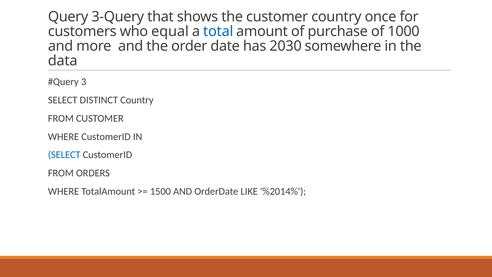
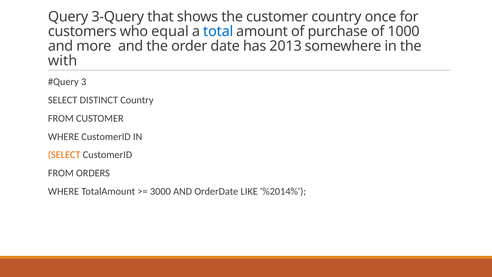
2030: 2030 -> 2013
data: data -> with
SELECT at (64, 155) colour: blue -> orange
1500: 1500 -> 3000
